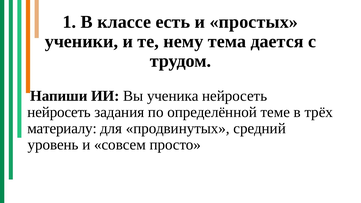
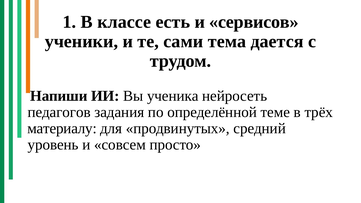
простых: простых -> сервисов
нему: нему -> сами
нейросеть at (59, 112): нейросеть -> педагогов
